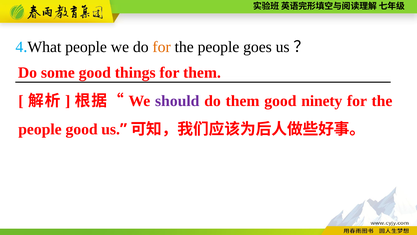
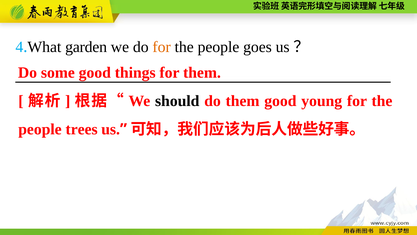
people at (86, 47): people -> garden
should colour: purple -> black
ninety: ninety -> young
people good: good -> trees
